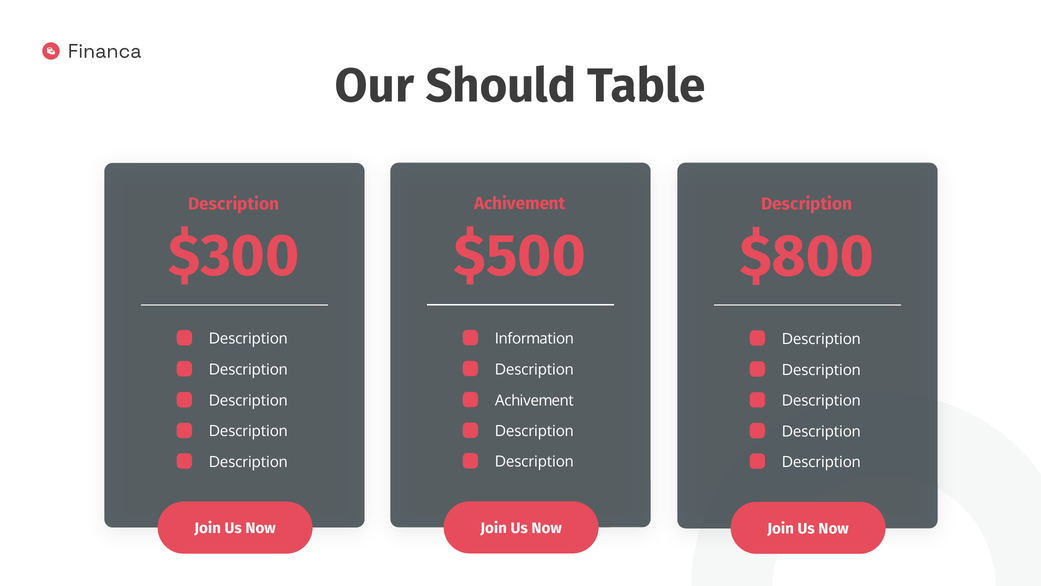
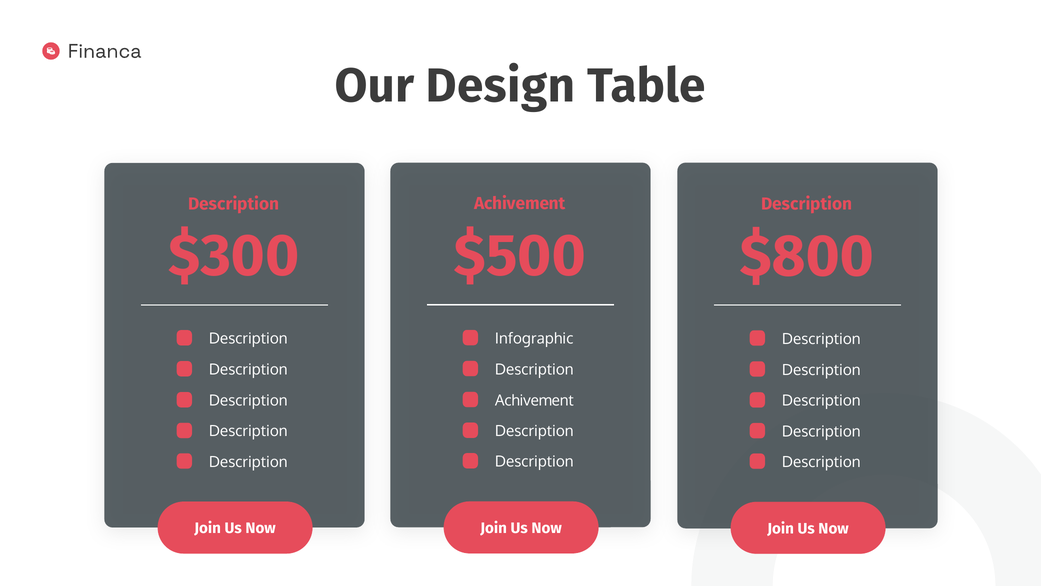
Should: Should -> Design
Information: Information -> Infographic
